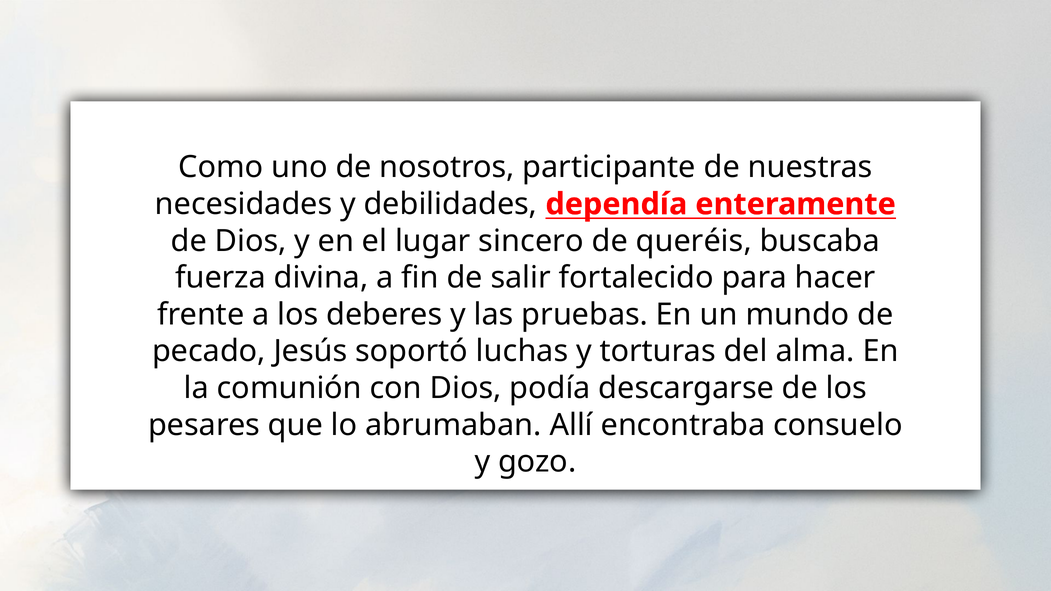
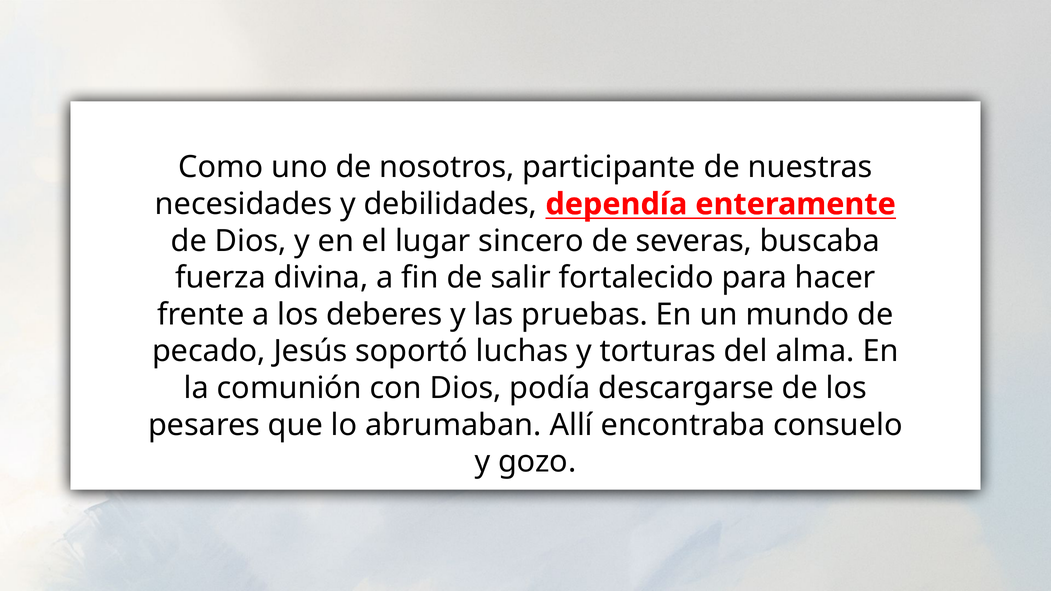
queréis: queréis -> severas
